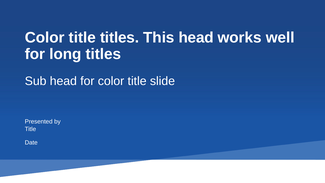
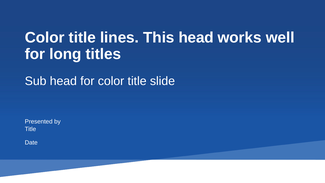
title titles: titles -> lines
